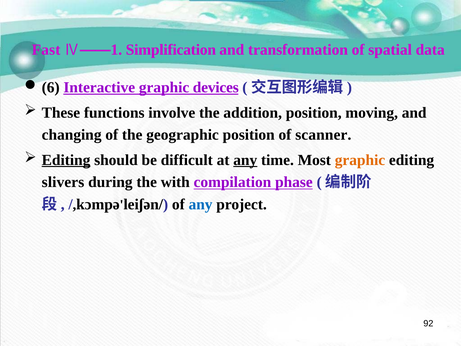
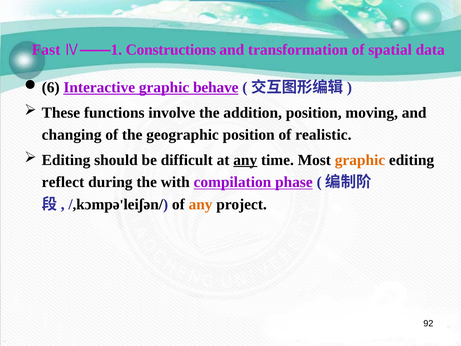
Simplification: Simplification -> Constructions
devices: devices -> behave
scanner: scanner -> realistic
Editing at (66, 160) underline: present -> none
slivers: slivers -> reflect
any at (201, 204) colour: blue -> orange
